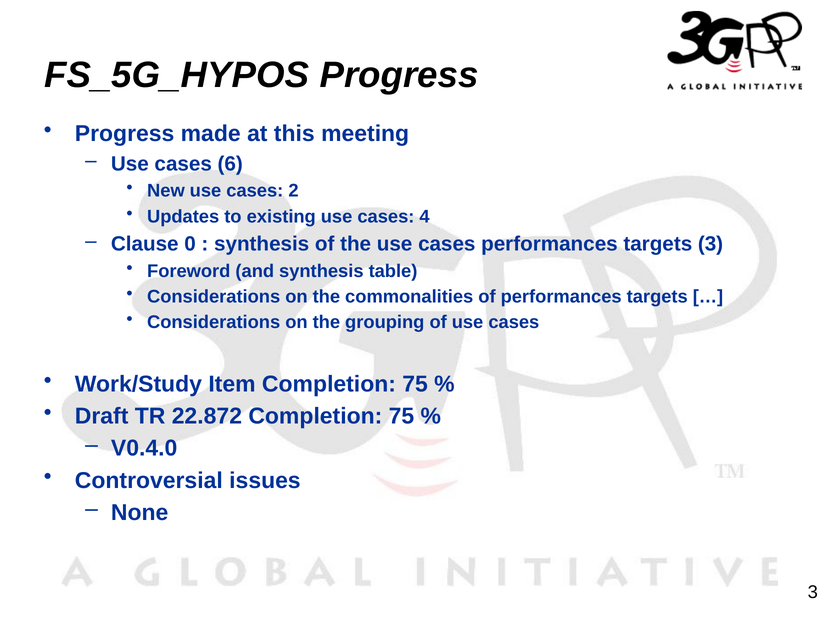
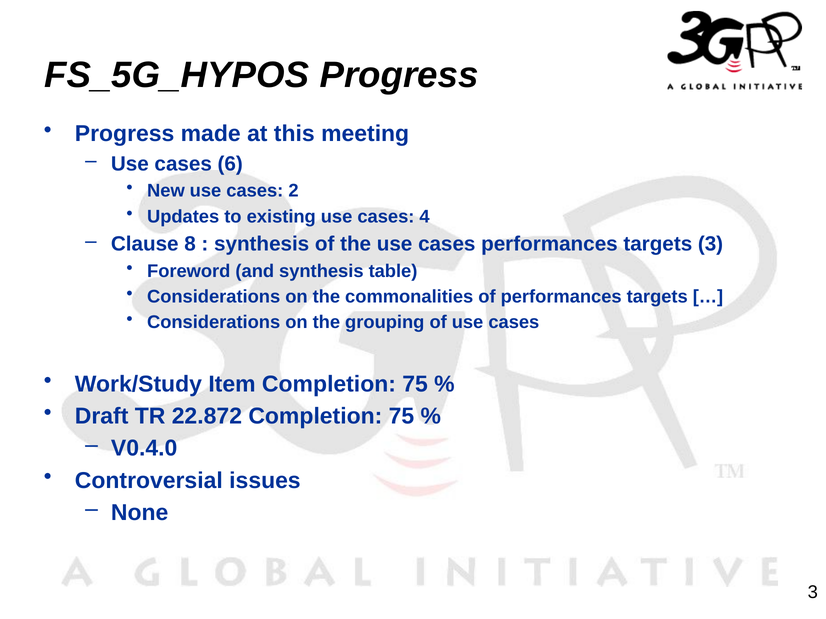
0: 0 -> 8
